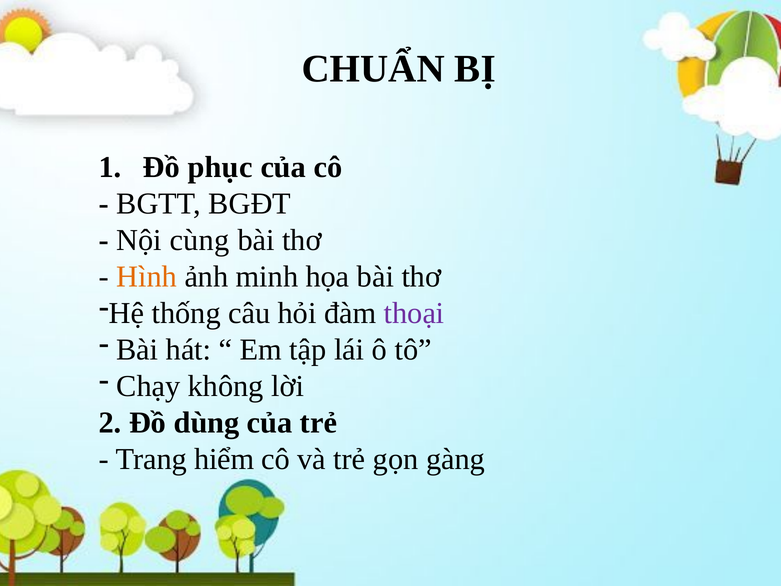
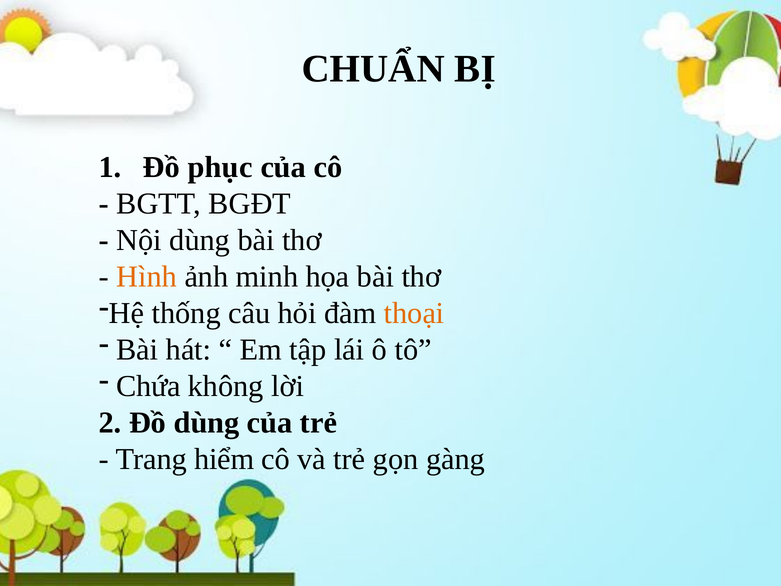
Nội cùng: cùng -> dùng
thoại colour: purple -> orange
Chạy: Chạy -> Chứa
